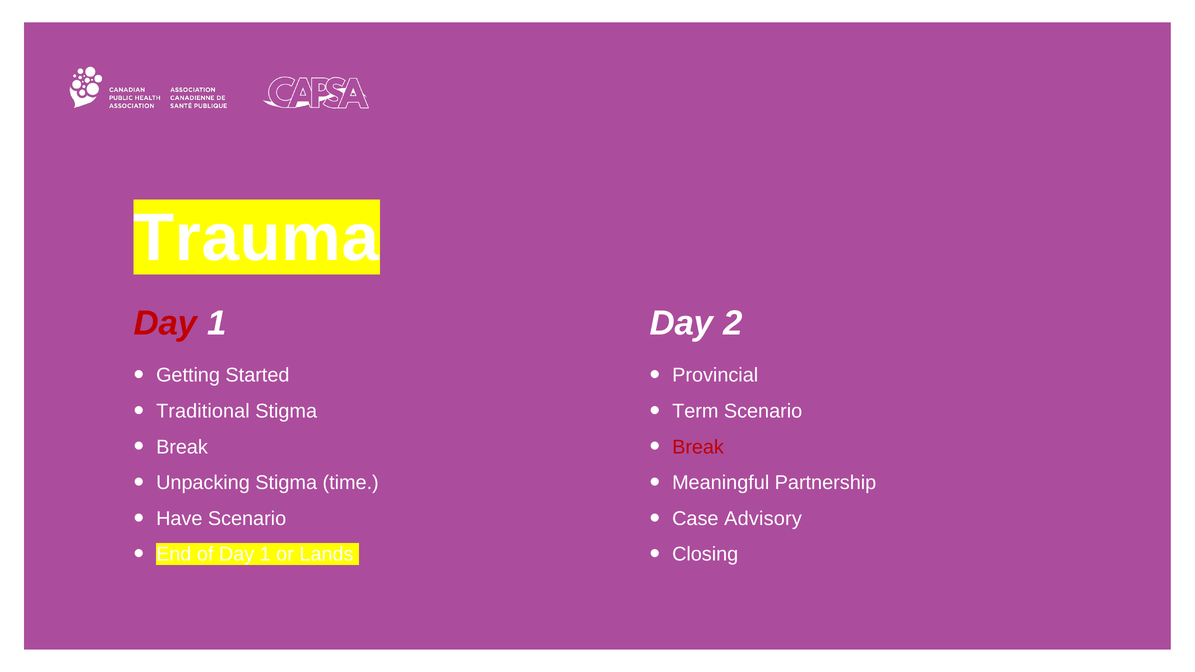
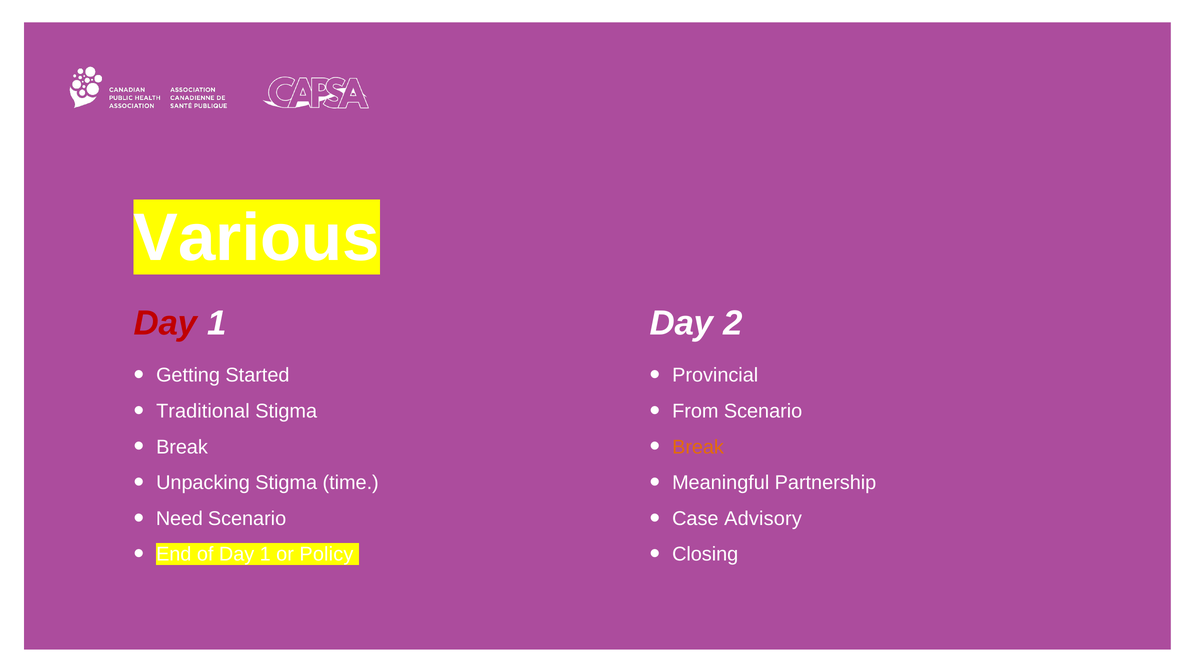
Trauma: Trauma -> Various
Term: Term -> From
Break at (698, 447) colour: red -> orange
Have: Have -> Need
Lands: Lands -> Policy
